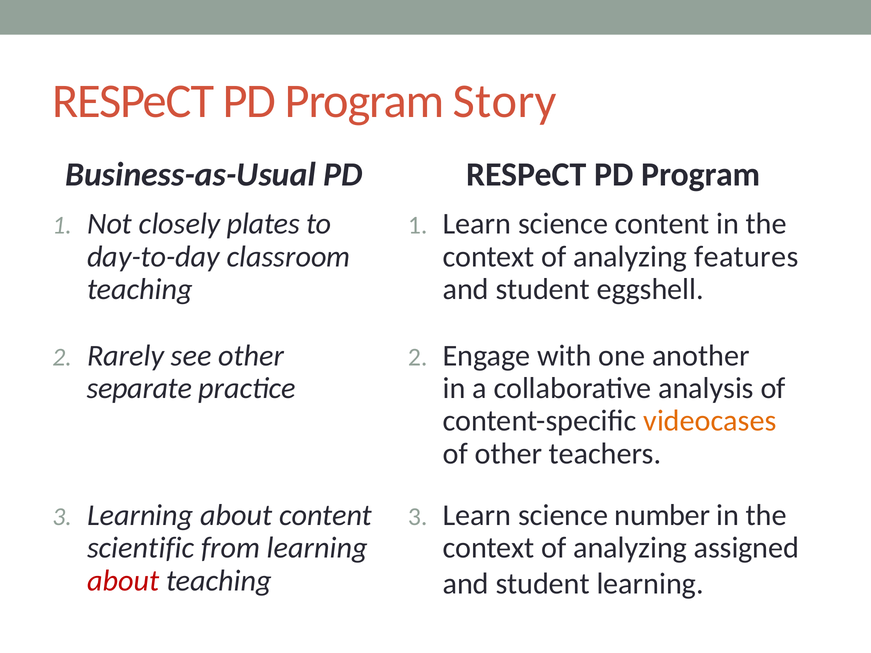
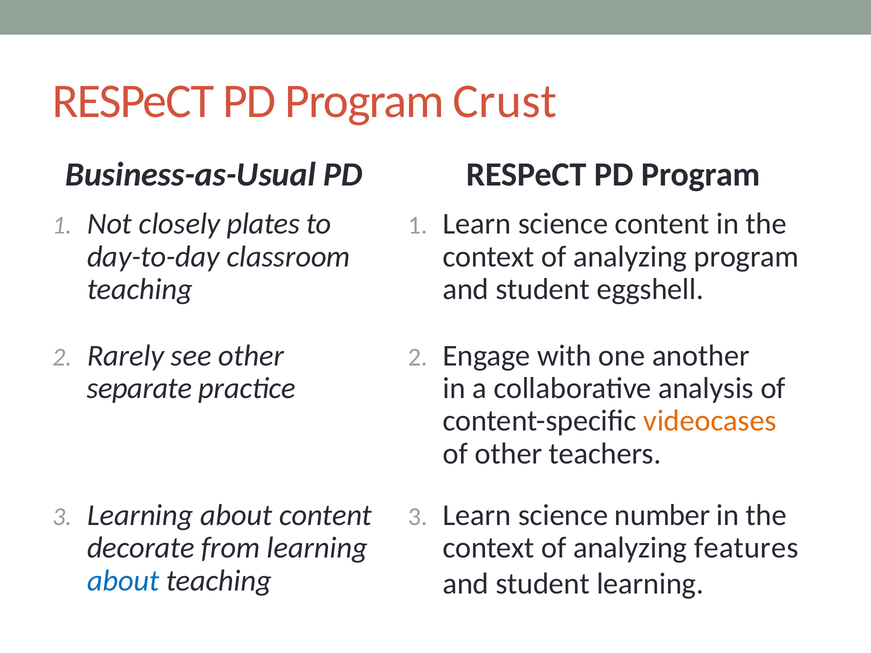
Story: Story -> Crust
analyzing features: features -> program
assigned: assigned -> features
scientific: scientific -> decorate
about at (123, 581) colour: red -> blue
